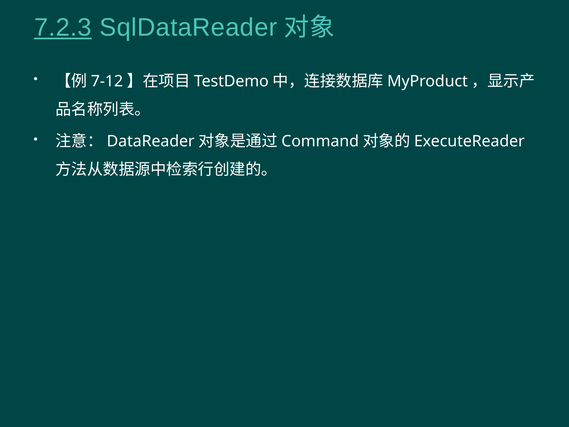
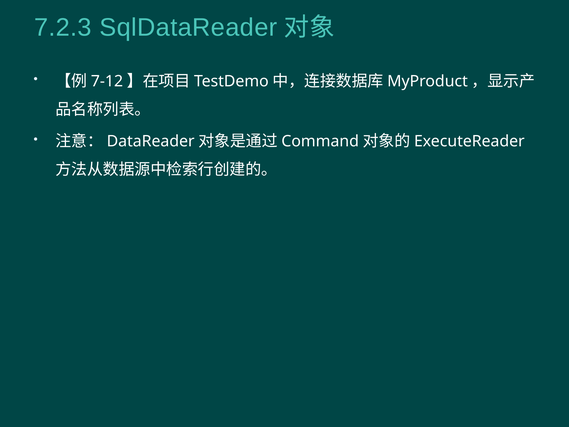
7.2.3 underline: present -> none
